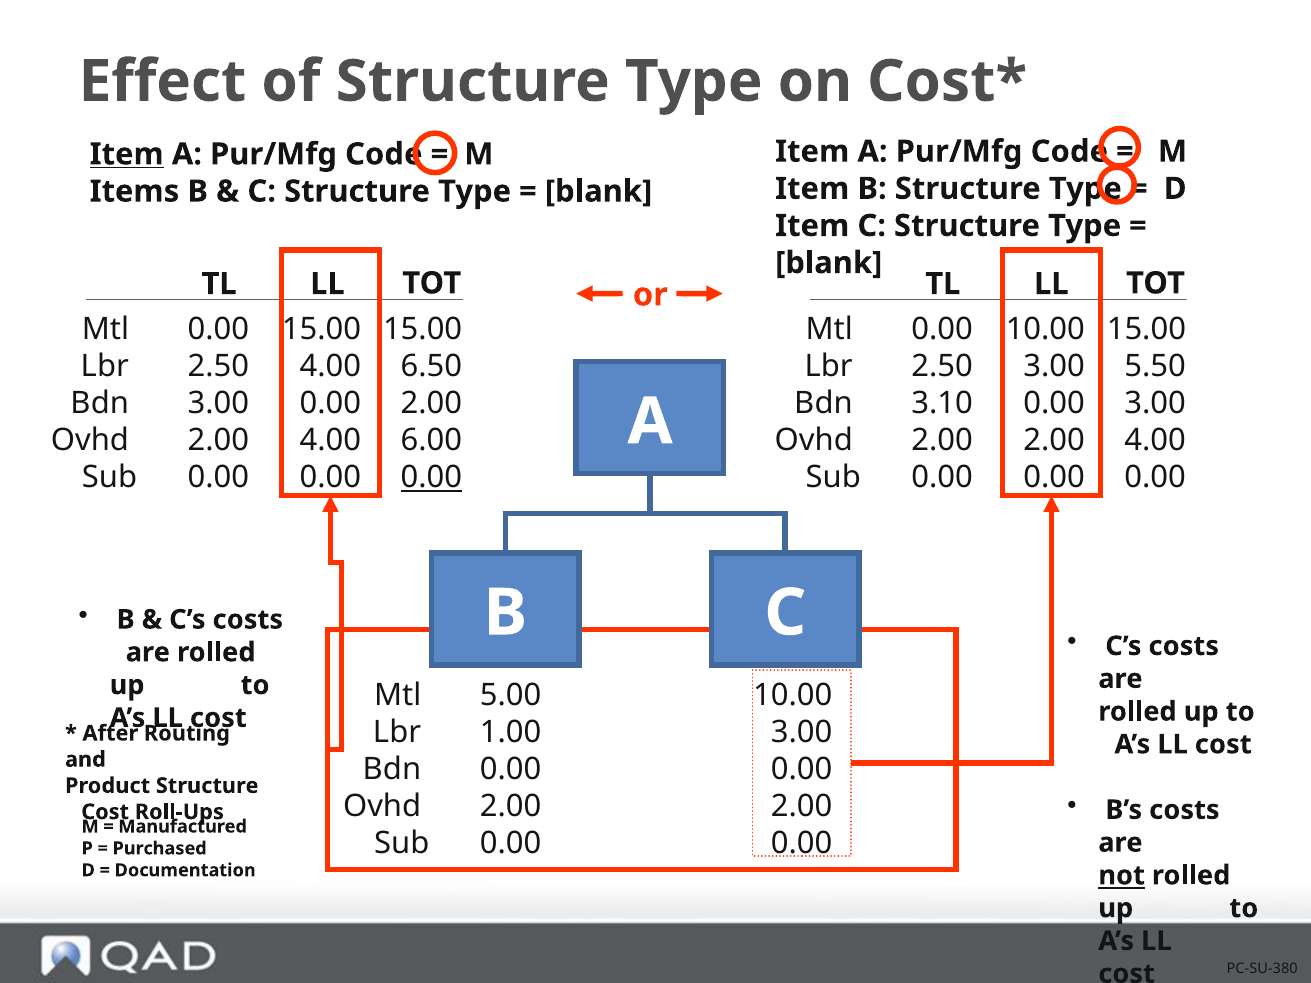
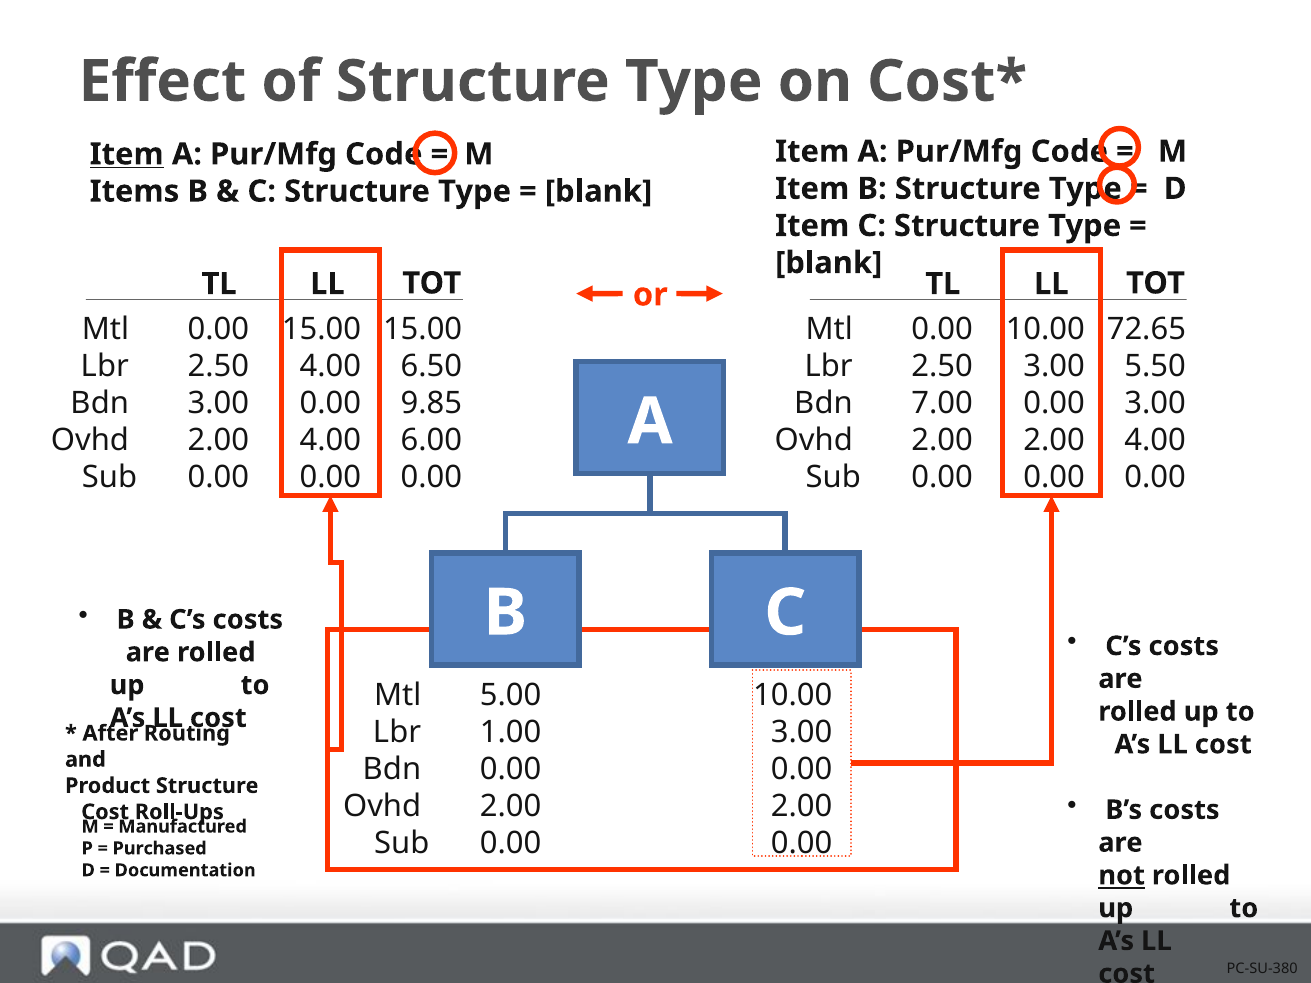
15.00 at (1146, 329): 15.00 -> 72.65
2.00 at (431, 403): 2.00 -> 9.85
3.10: 3.10 -> 7.00
0.00 at (431, 478) underline: present -> none
